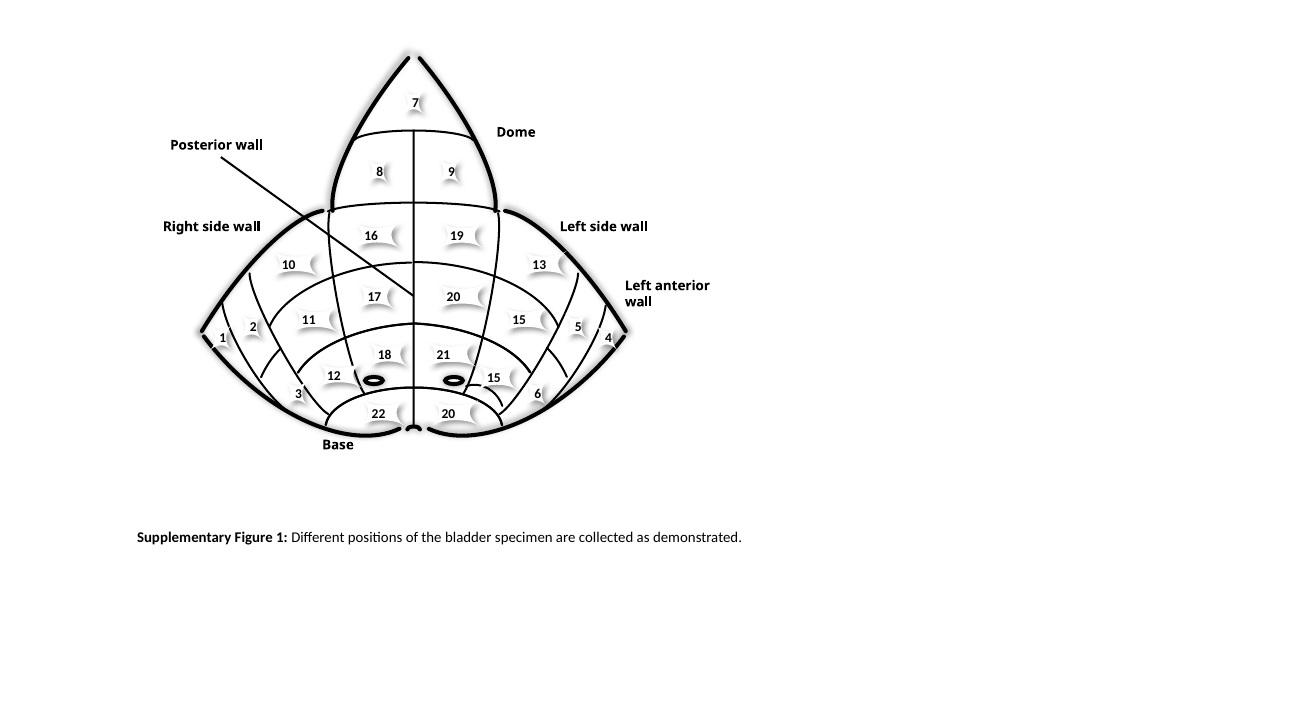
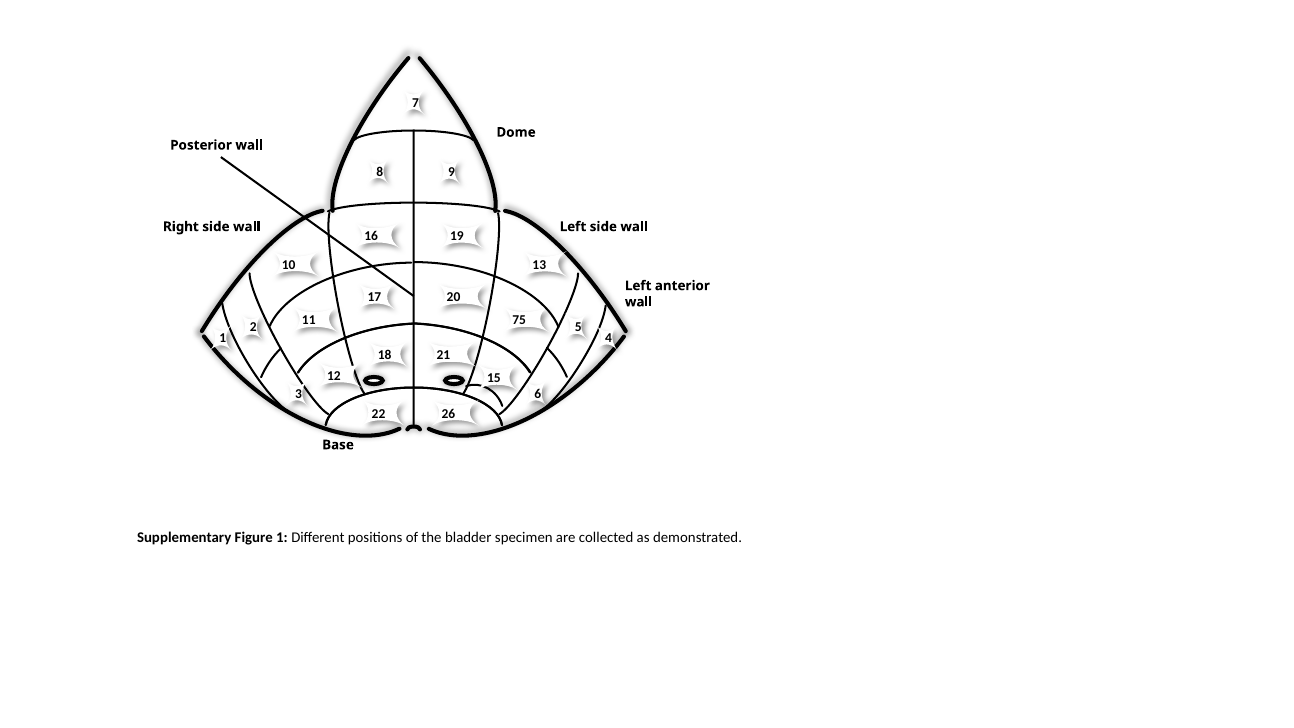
11 15: 15 -> 75
22 20: 20 -> 26
